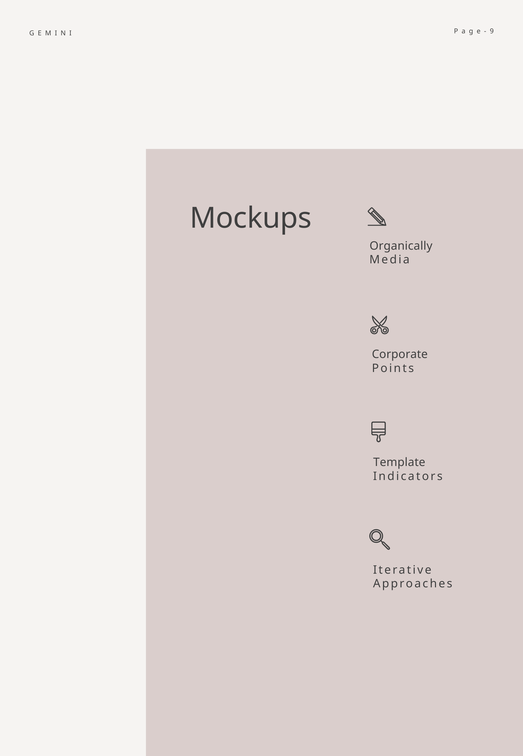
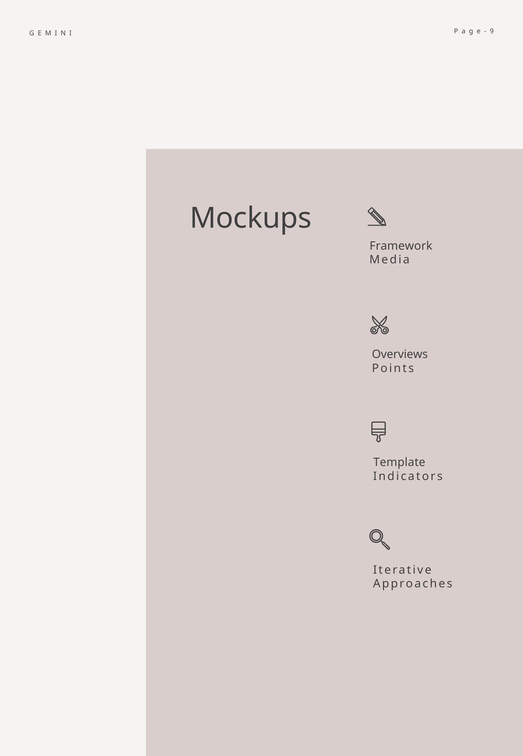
Organically: Organically -> Framework
Corporate: Corporate -> Overviews
